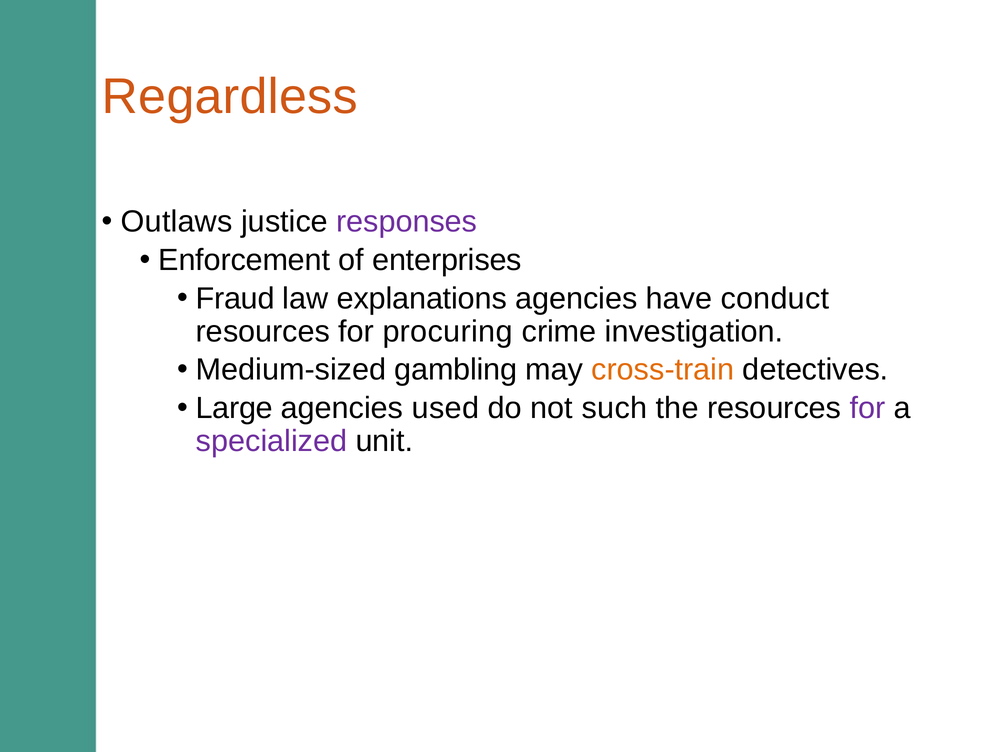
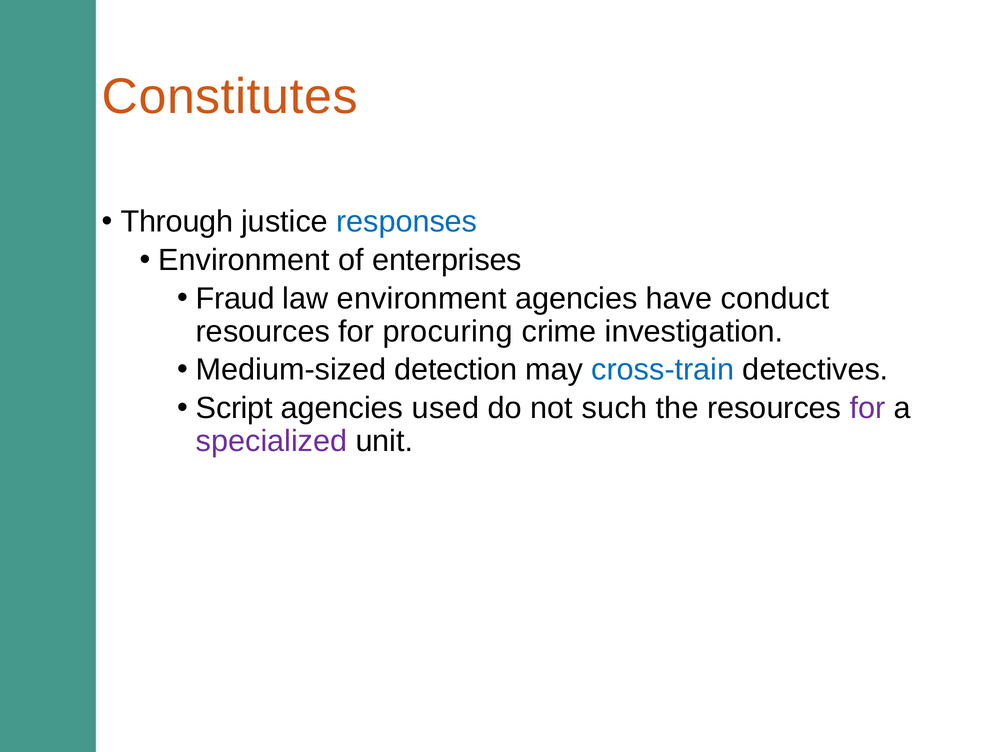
Regardless: Regardless -> Constitutes
Outlaws: Outlaws -> Through
responses colour: purple -> blue
Enforcement at (244, 260): Enforcement -> Environment
law explanations: explanations -> environment
gambling: gambling -> detection
cross-train colour: orange -> blue
Large: Large -> Script
